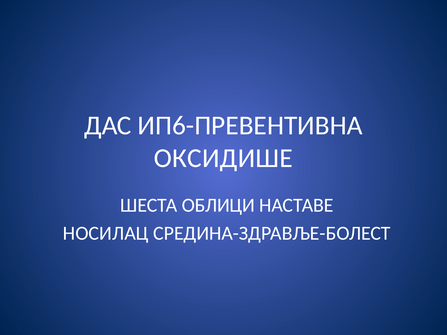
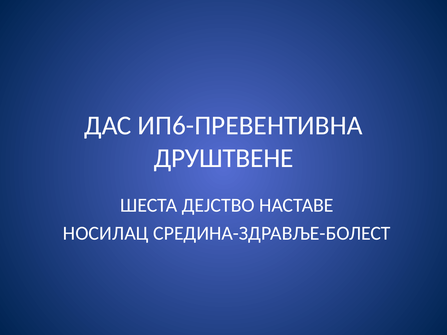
ОКСИДИШЕ: ОКСИДИШЕ -> ДРУШТВЕНЕ
ОБЛИЦИ: ОБЛИЦИ -> ДЕЈСТВО
